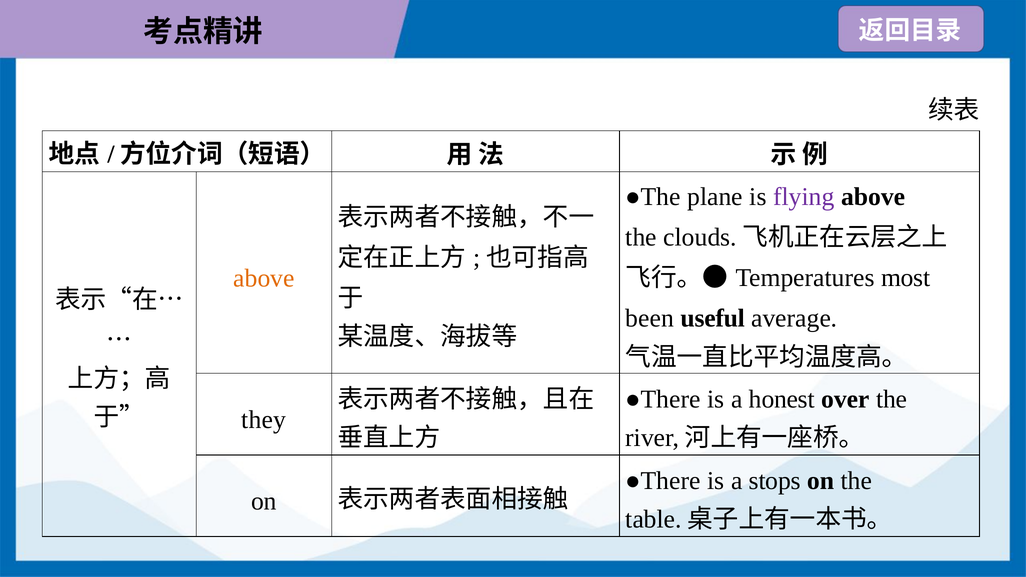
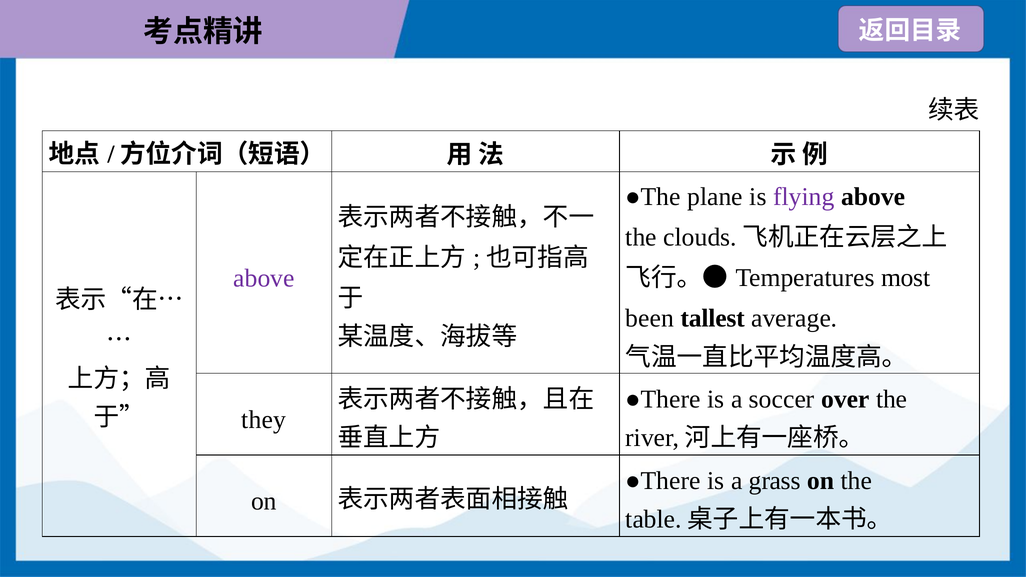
above at (264, 278) colour: orange -> purple
useful: useful -> tallest
honest: honest -> soccer
stops: stops -> grass
